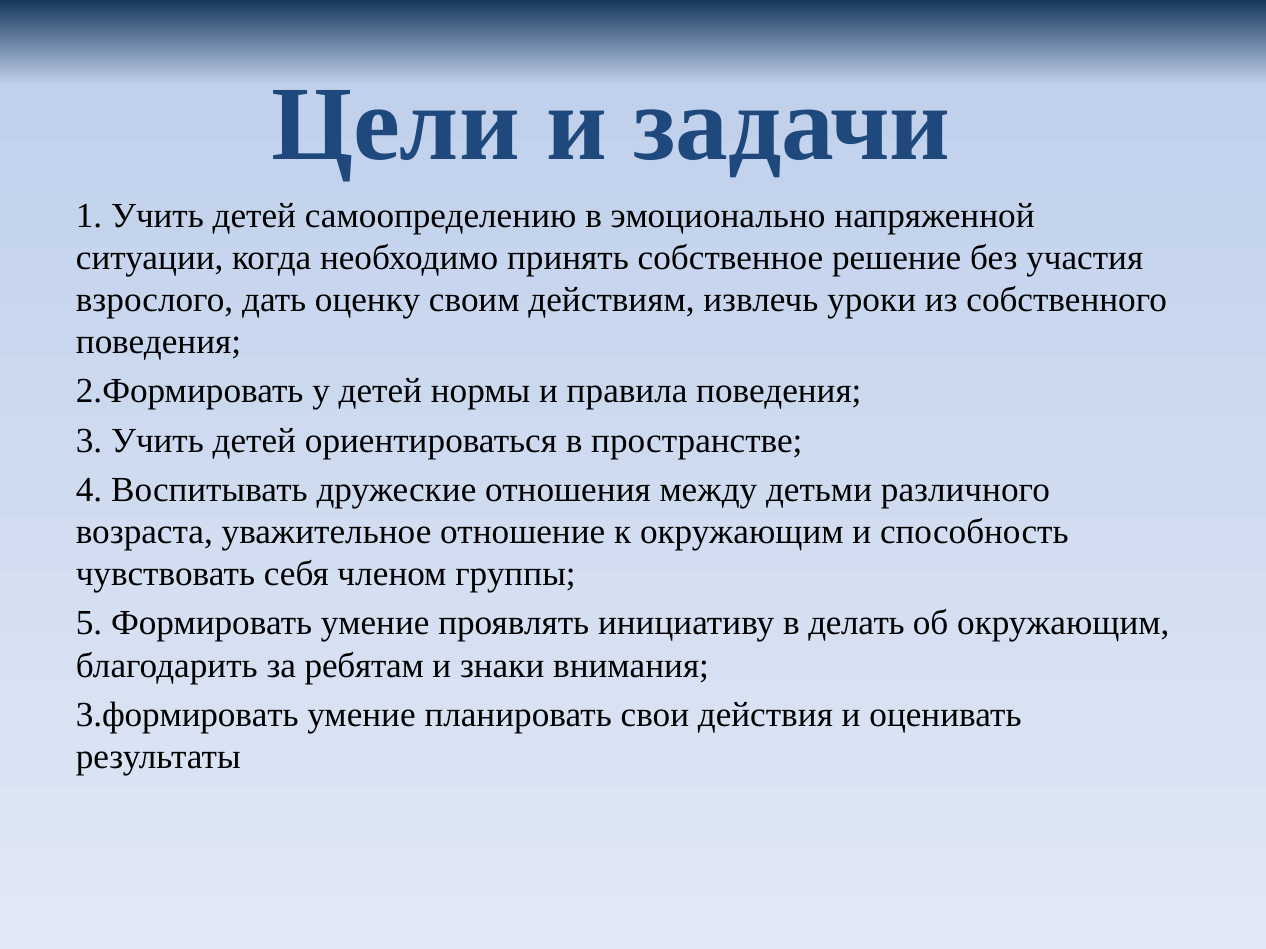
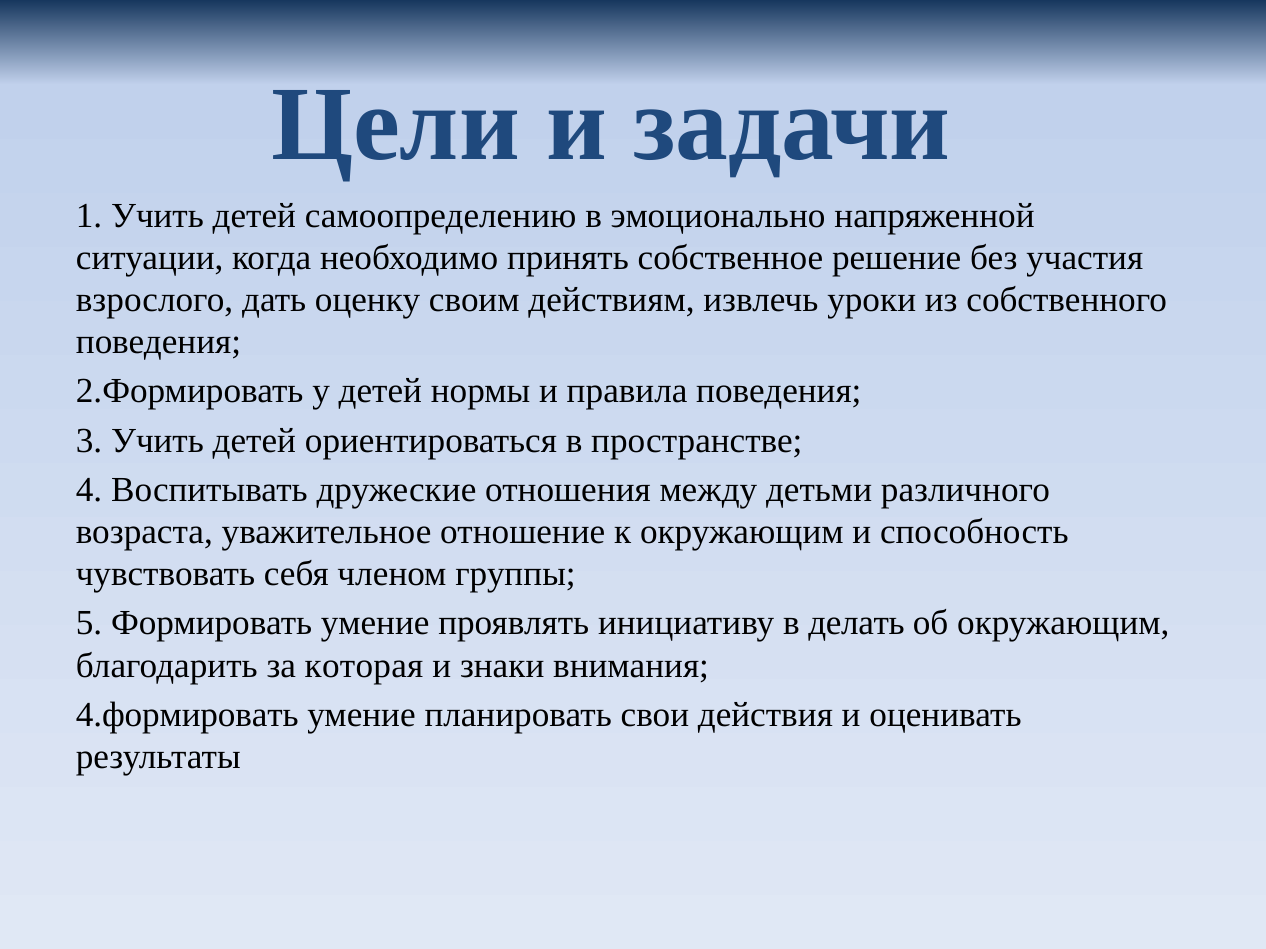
ребятам: ребятам -> которая
3.формировать: 3.формировать -> 4.формировать
